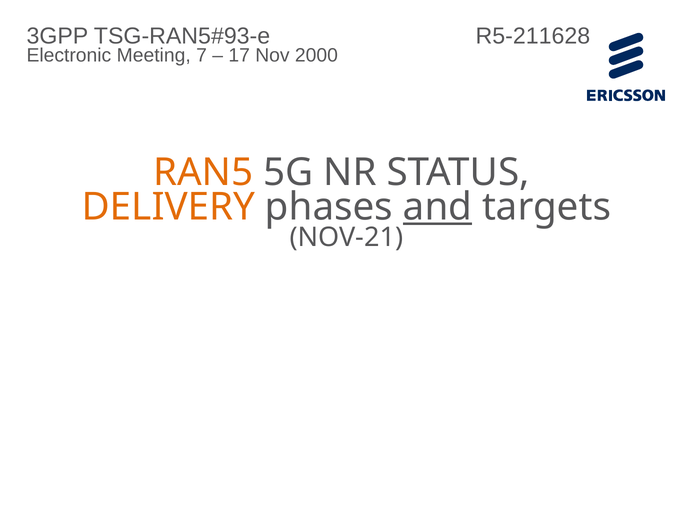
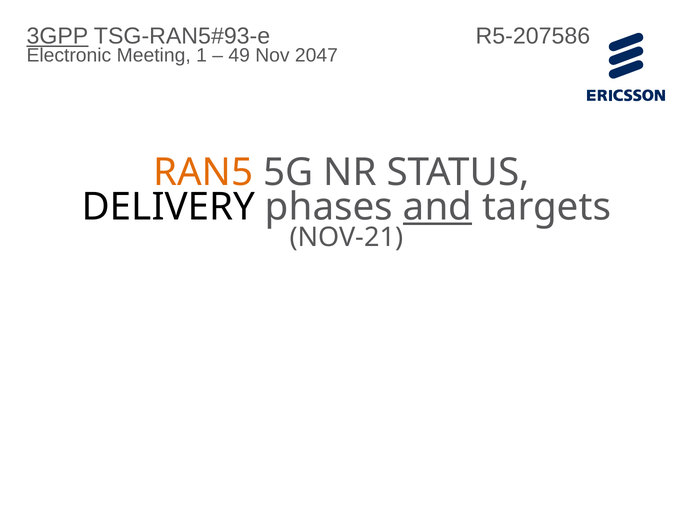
3GPP underline: none -> present
R5-211628: R5-211628 -> R5-207586
7: 7 -> 1
17: 17 -> 49
2000: 2000 -> 2047
DELIVERY colour: orange -> black
